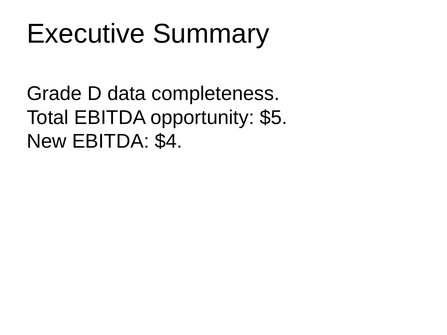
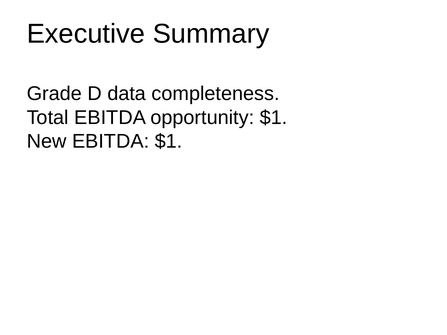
opportunity $5: $5 -> $1
EBITDA $4: $4 -> $1
